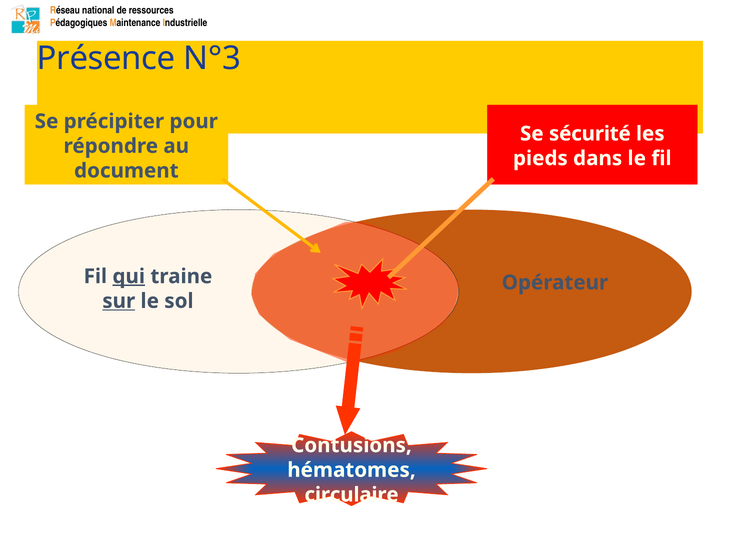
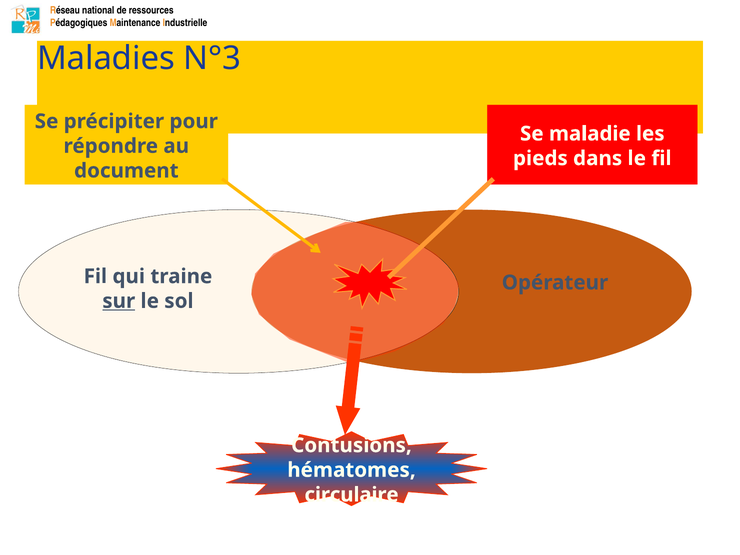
Présence: Présence -> Maladies
sécurité: sécurité -> maladie
qui underline: present -> none
